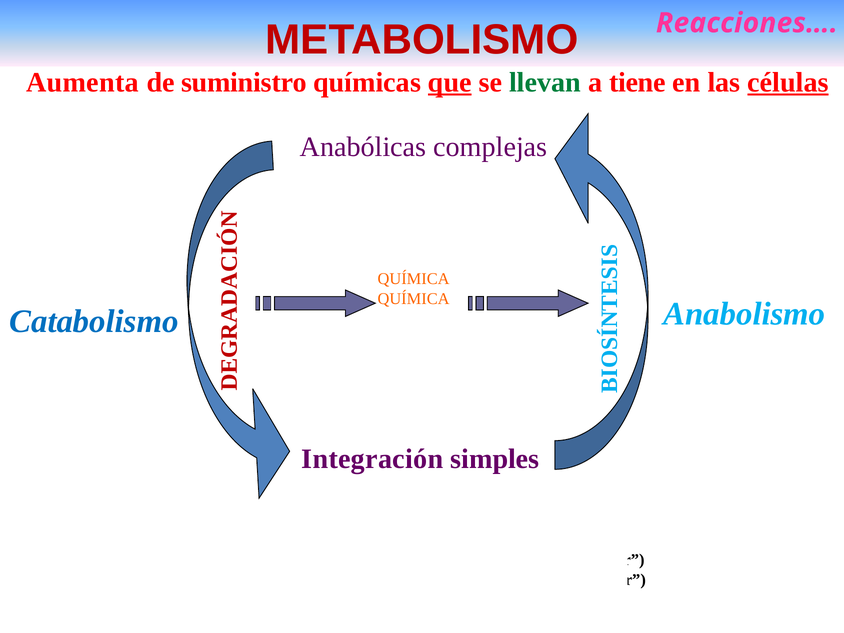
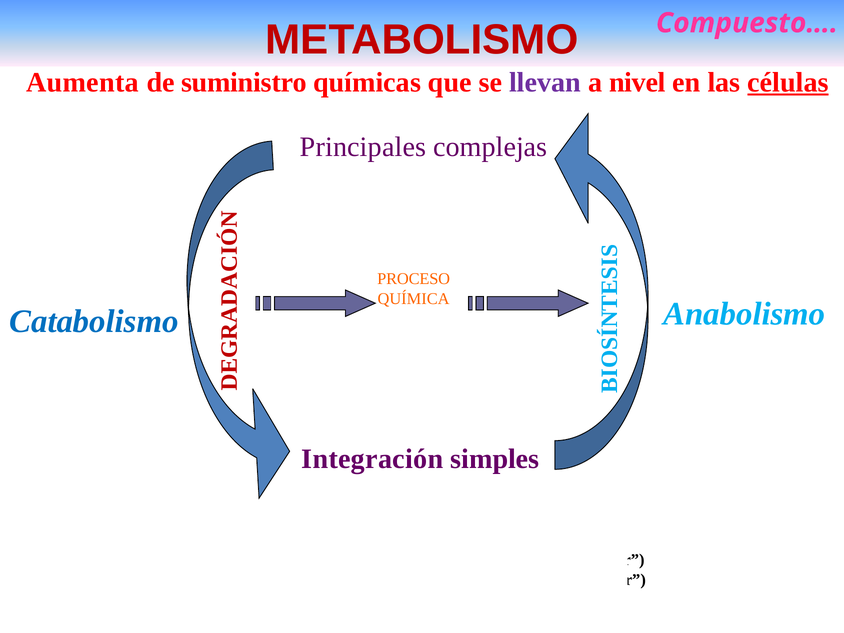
Reacciones…: Reacciones… -> Compuesto…
que underline: present -> none
llevan colour: green -> purple
tiene: tiene -> nivel
Anabólicas: Anabólicas -> Principales
QUÍMICA at (414, 279): QUÍMICA -> PROCESO
